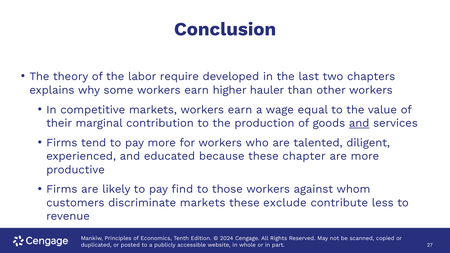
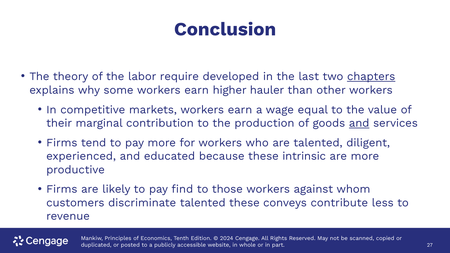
chapters underline: none -> present
chapter: chapter -> intrinsic
discriminate markets: markets -> talented
exclude: exclude -> conveys
